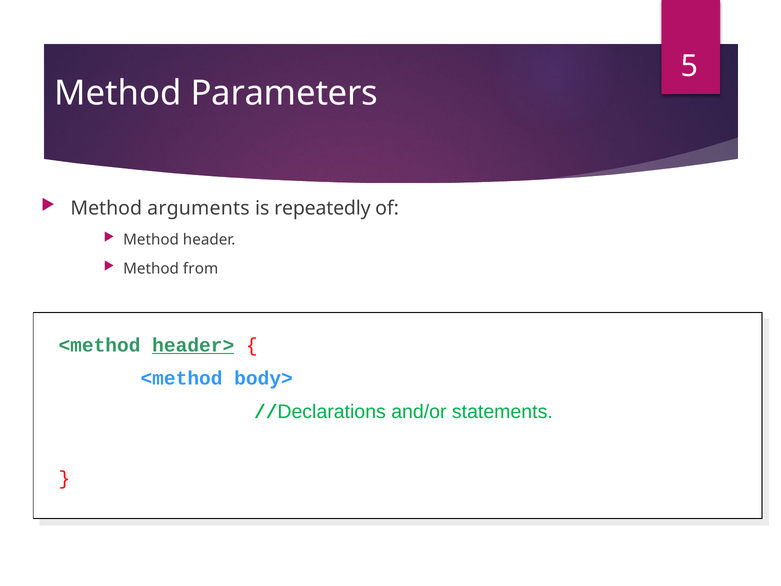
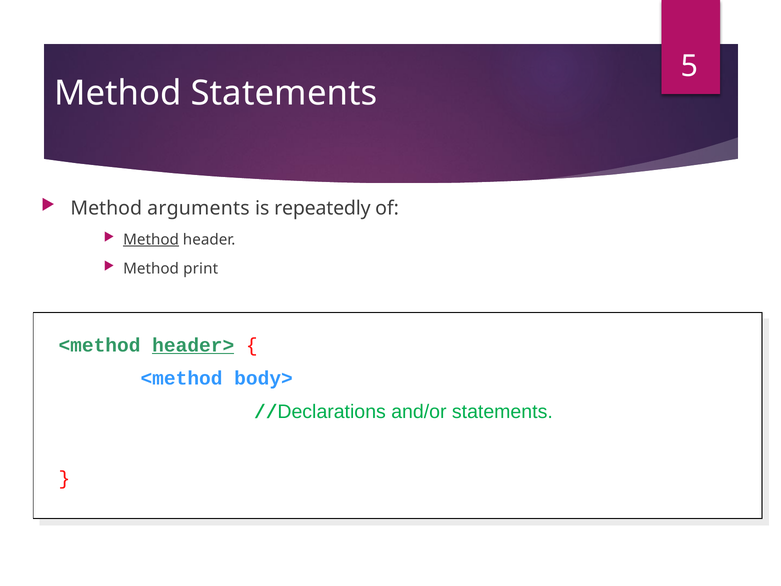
Method Parameters: Parameters -> Statements
Method at (151, 239) underline: none -> present
from: from -> print
